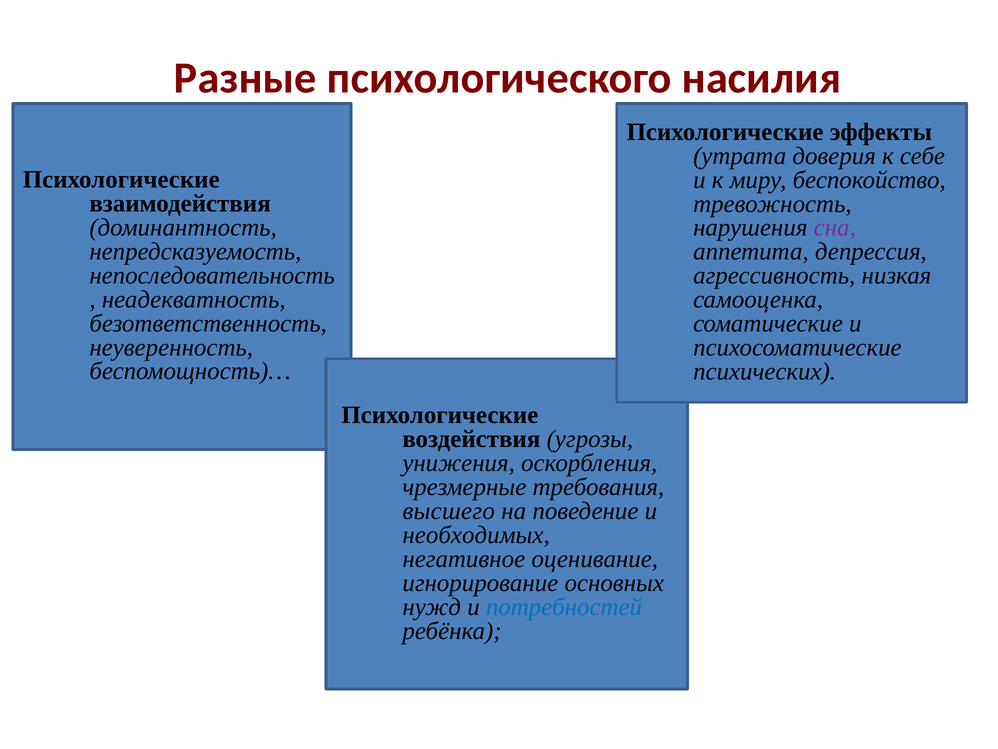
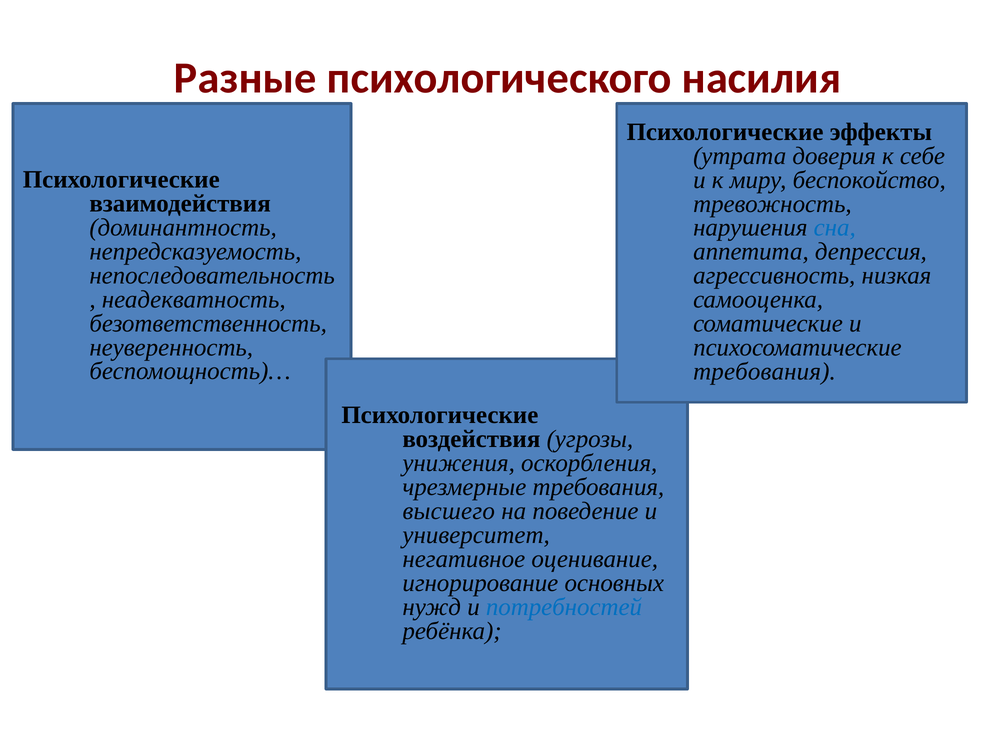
сна colour: purple -> blue
психических at (765, 371): психических -> требования
необходимых: необходимых -> университет
